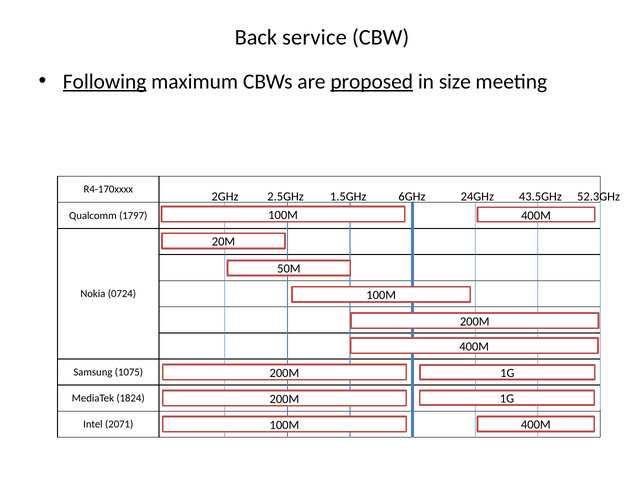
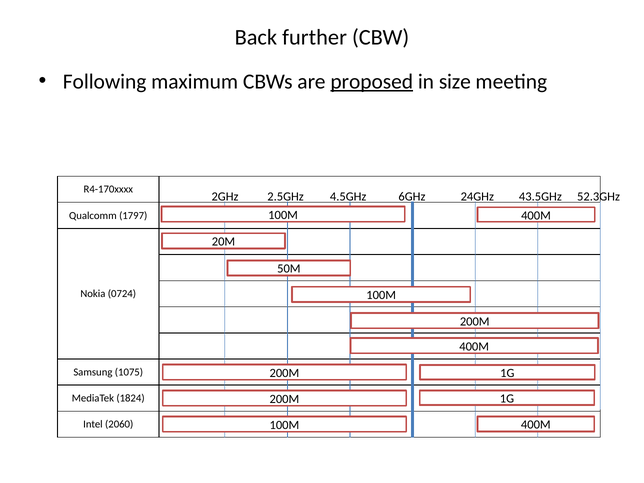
service: service -> further
Following underline: present -> none
1.5GHz: 1.5GHz -> 4.5GHz
2071: 2071 -> 2060
